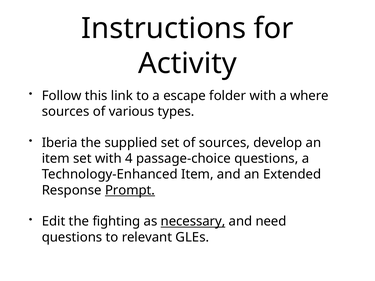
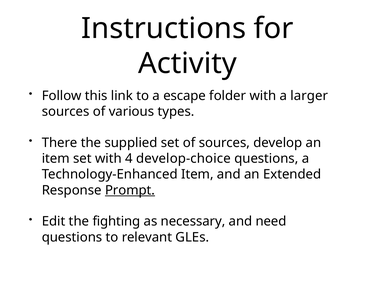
where: where -> larger
Iberia: Iberia -> There
passage-choice: passage-choice -> develop-choice
necessary underline: present -> none
